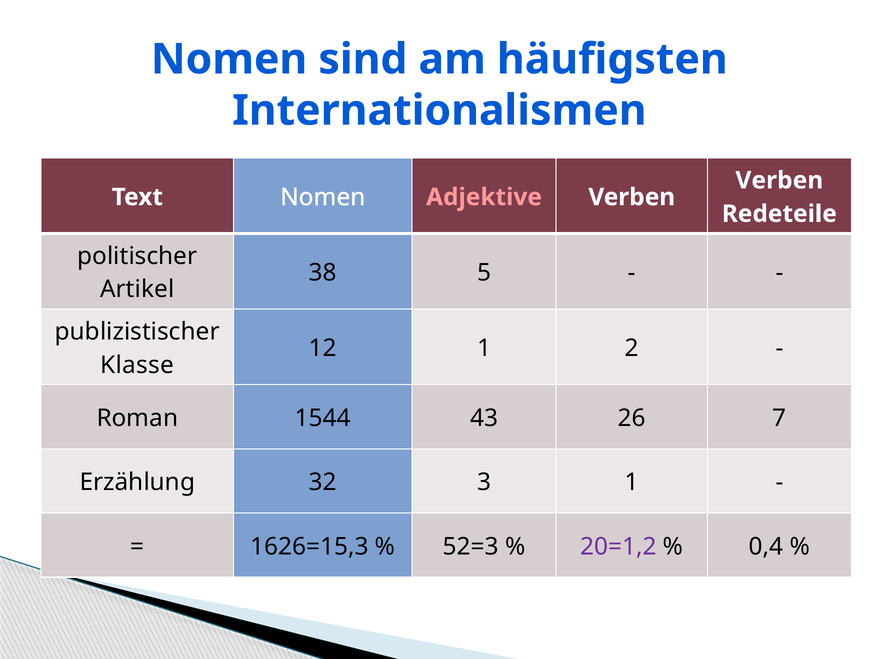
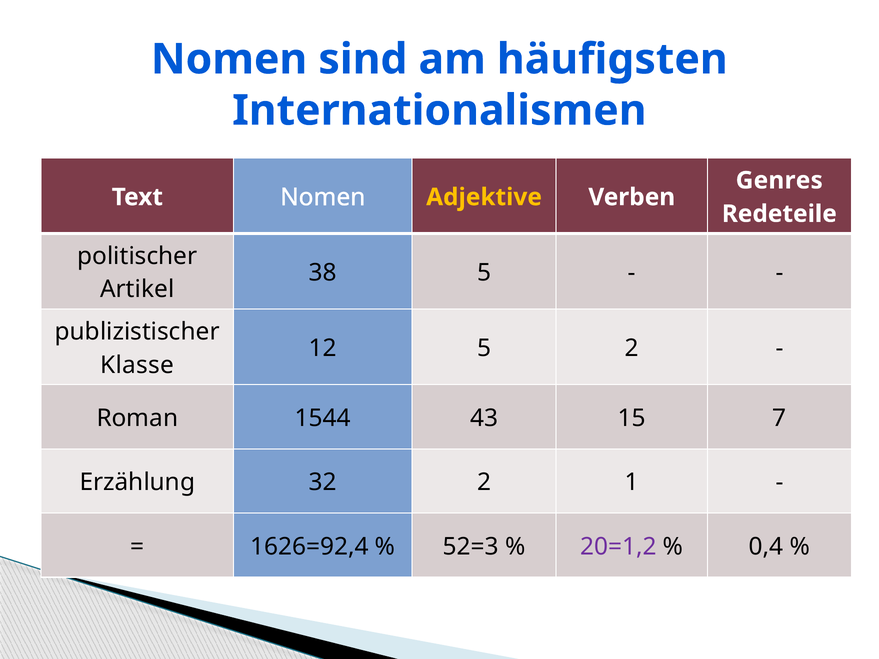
Verben at (779, 181): Verben -> Genres
Adjektive colour: pink -> yellow
12 1: 1 -> 5
26: 26 -> 15
32 3: 3 -> 2
1626=15,3: 1626=15,3 -> 1626=92,4
